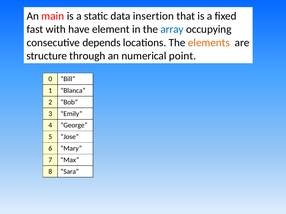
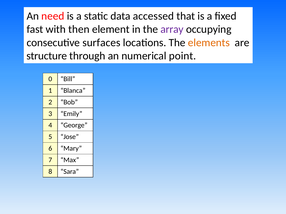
main: main -> need
insertion: insertion -> accessed
have: have -> then
array colour: blue -> purple
depends: depends -> surfaces
